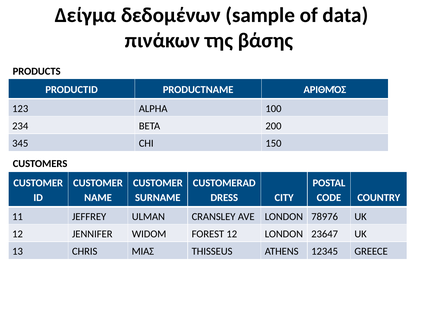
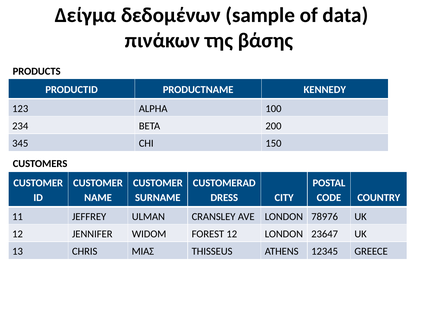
ΑΡΙΘΜΌΣ: ΑΡΙΘΜΌΣ -> KENNEDY
